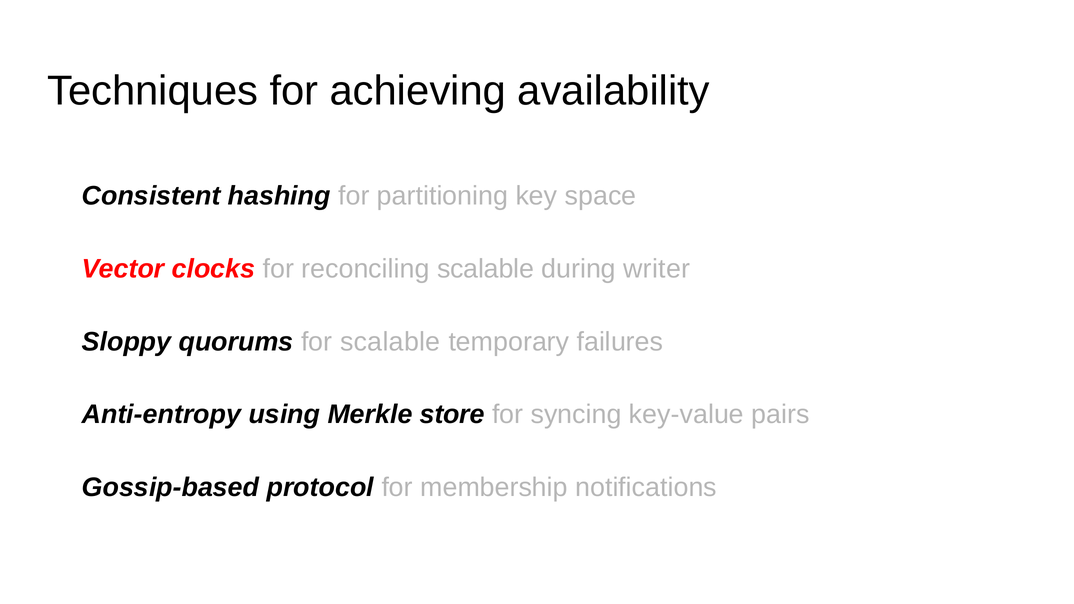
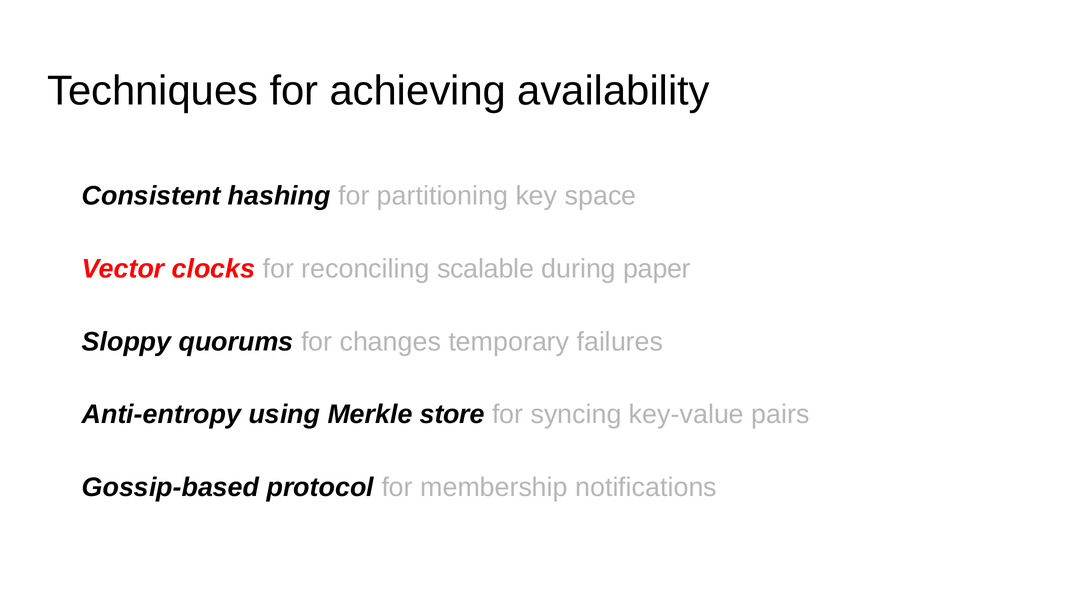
writer: writer -> paper
for scalable: scalable -> changes
